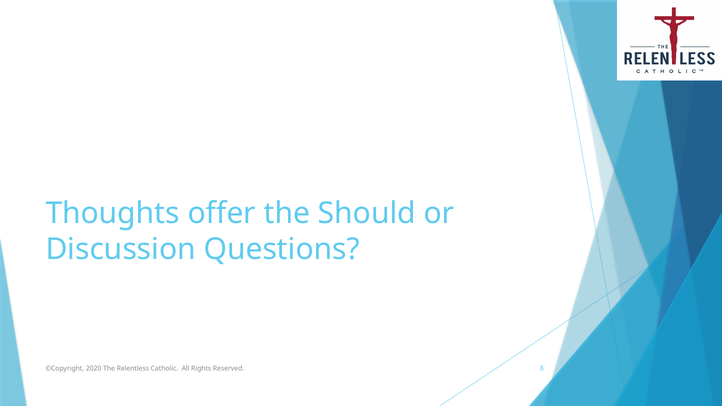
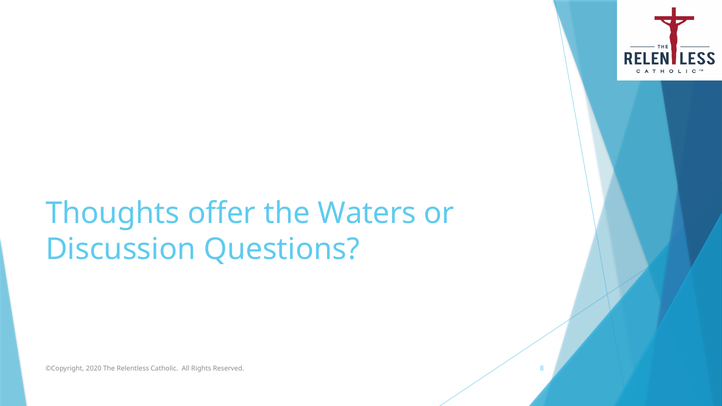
Should: Should -> Waters
